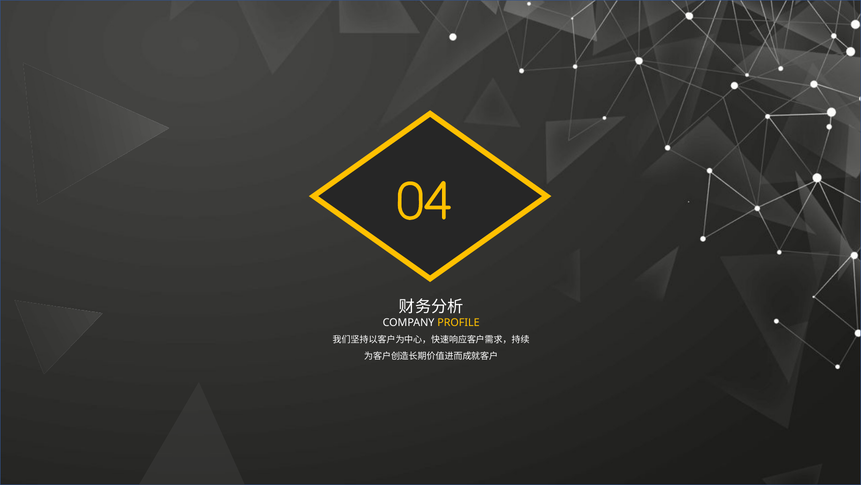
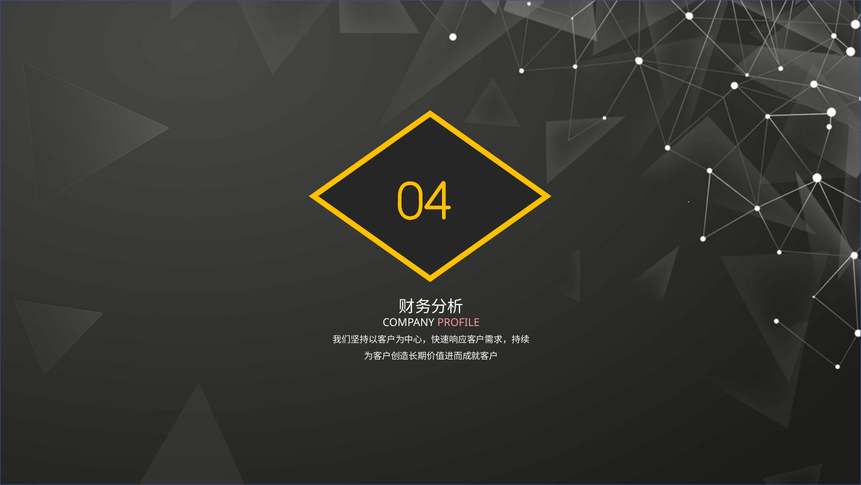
PROFILE colour: yellow -> pink
